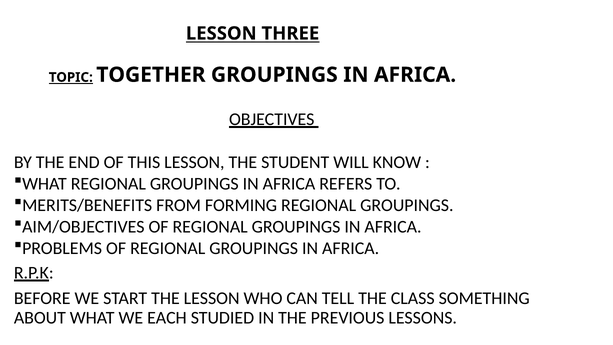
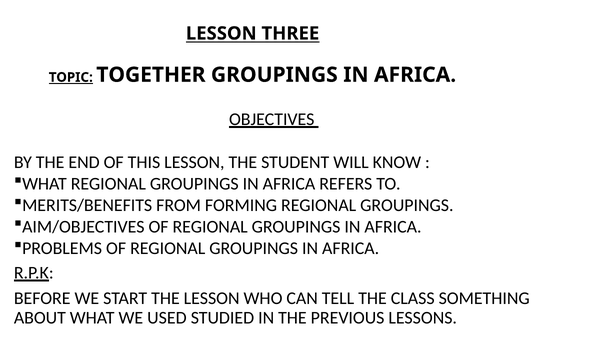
EACH: EACH -> USED
